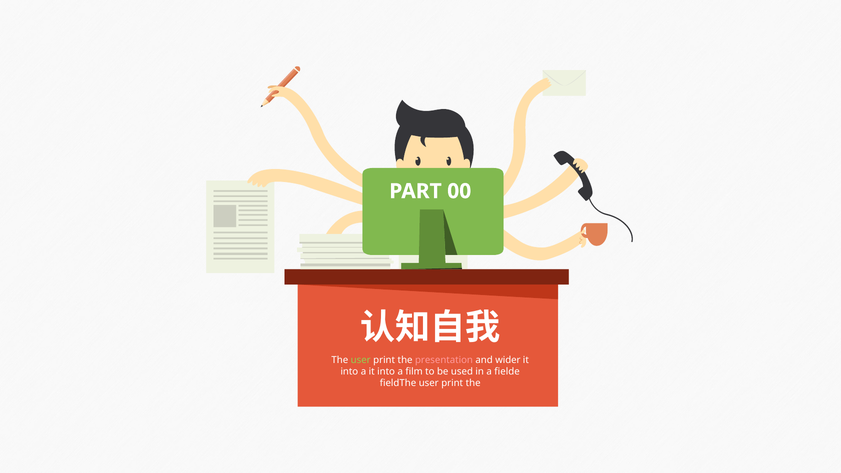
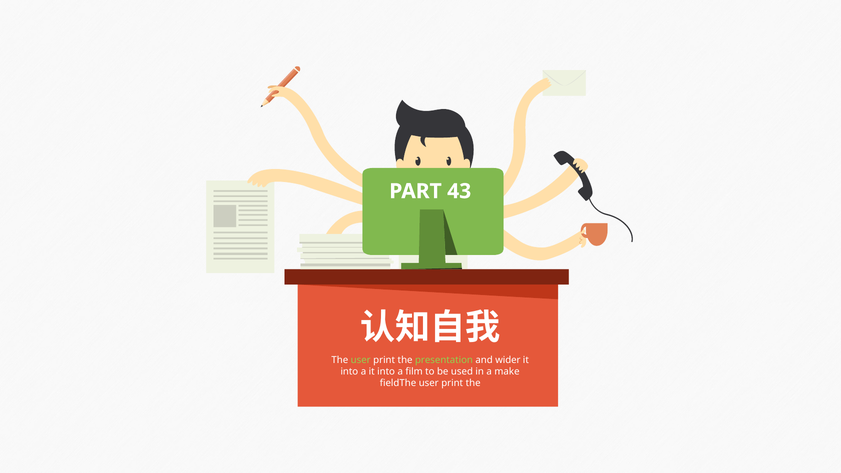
00: 00 -> 43
presentation colour: pink -> light green
fielde: fielde -> make
